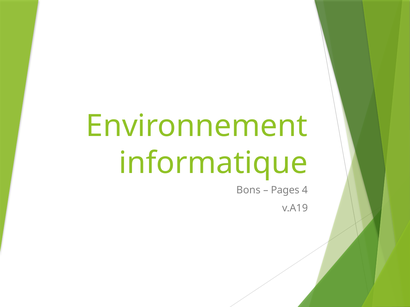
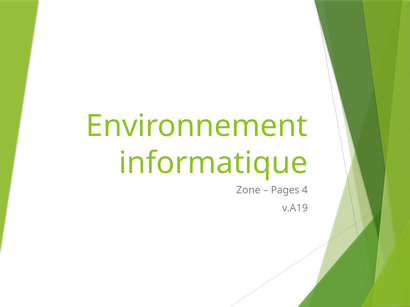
Bons: Bons -> Zone
